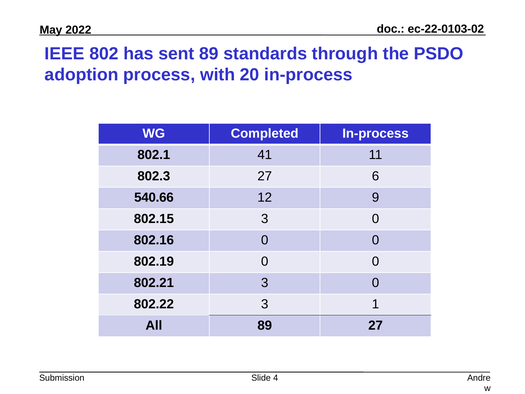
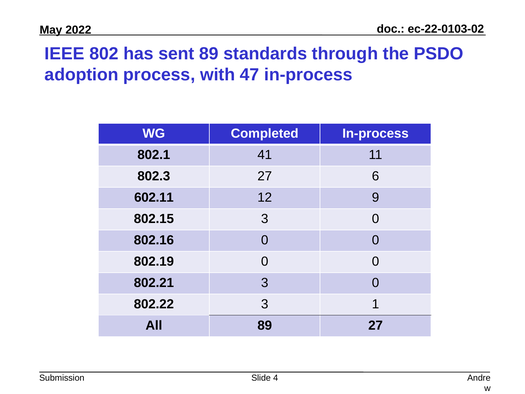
20: 20 -> 47
540.66: 540.66 -> 602.11
